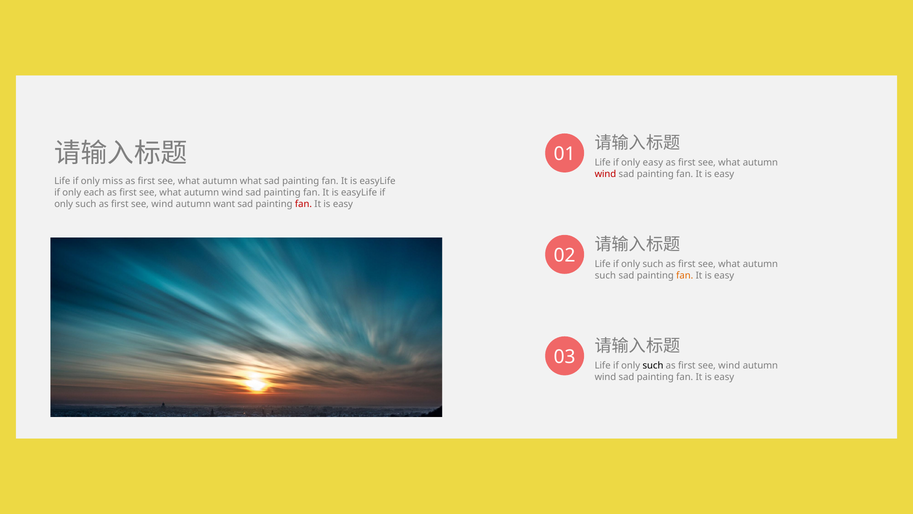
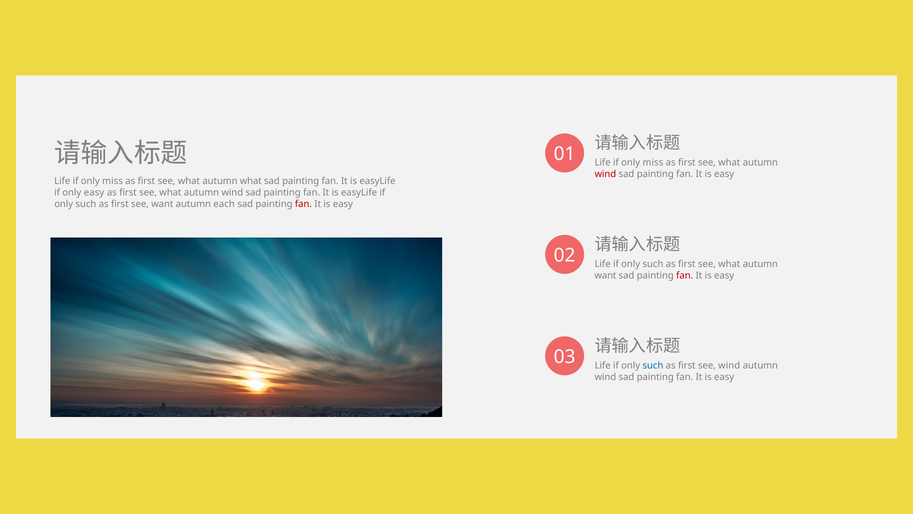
easy at (653, 163): easy -> miss
only each: each -> easy
wind at (162, 204): wind -> want
want: want -> each
such at (605, 275): such -> want
fan at (685, 275) colour: orange -> red
such at (653, 365) colour: black -> blue
